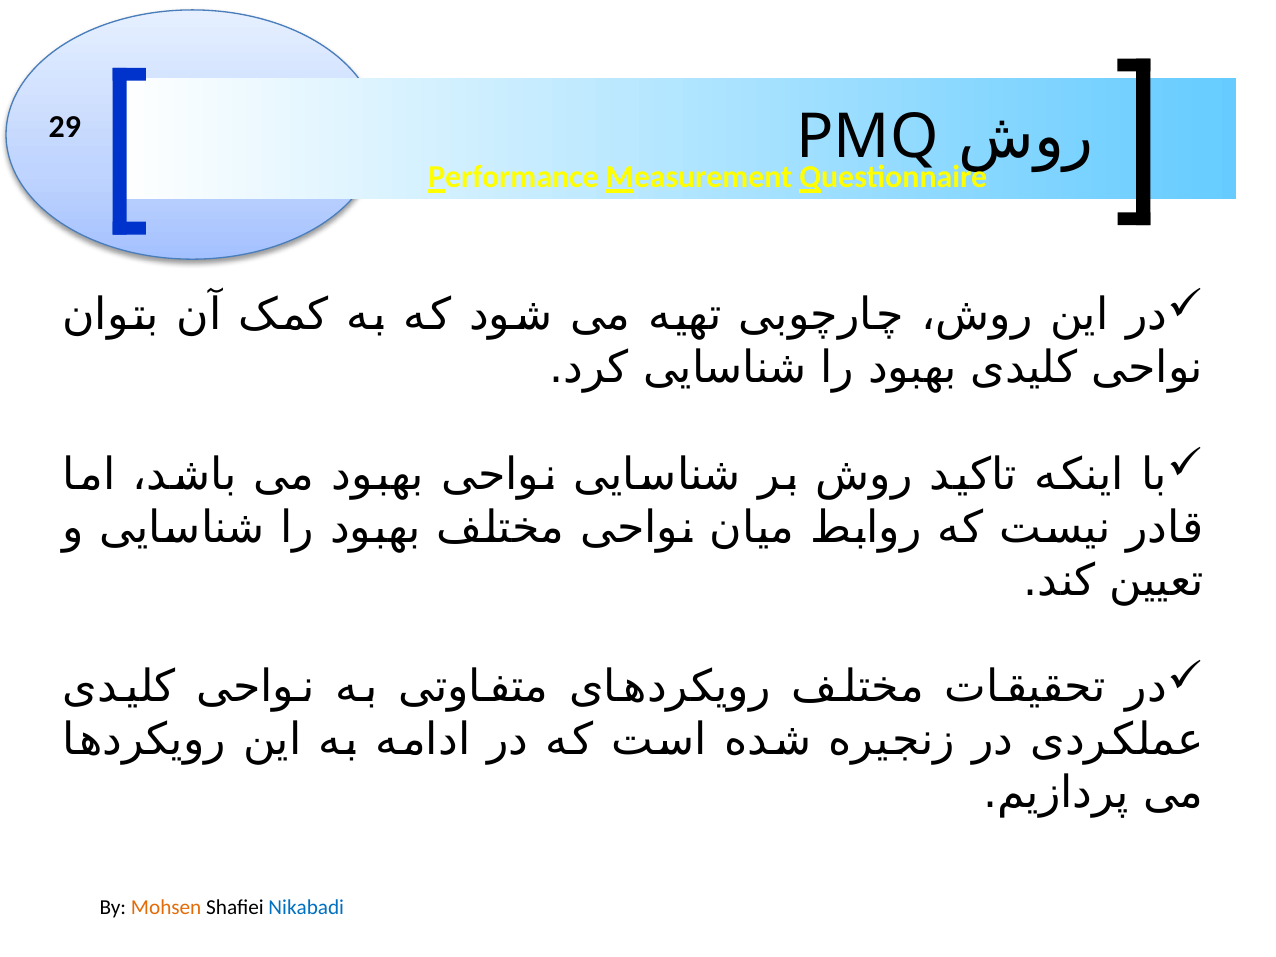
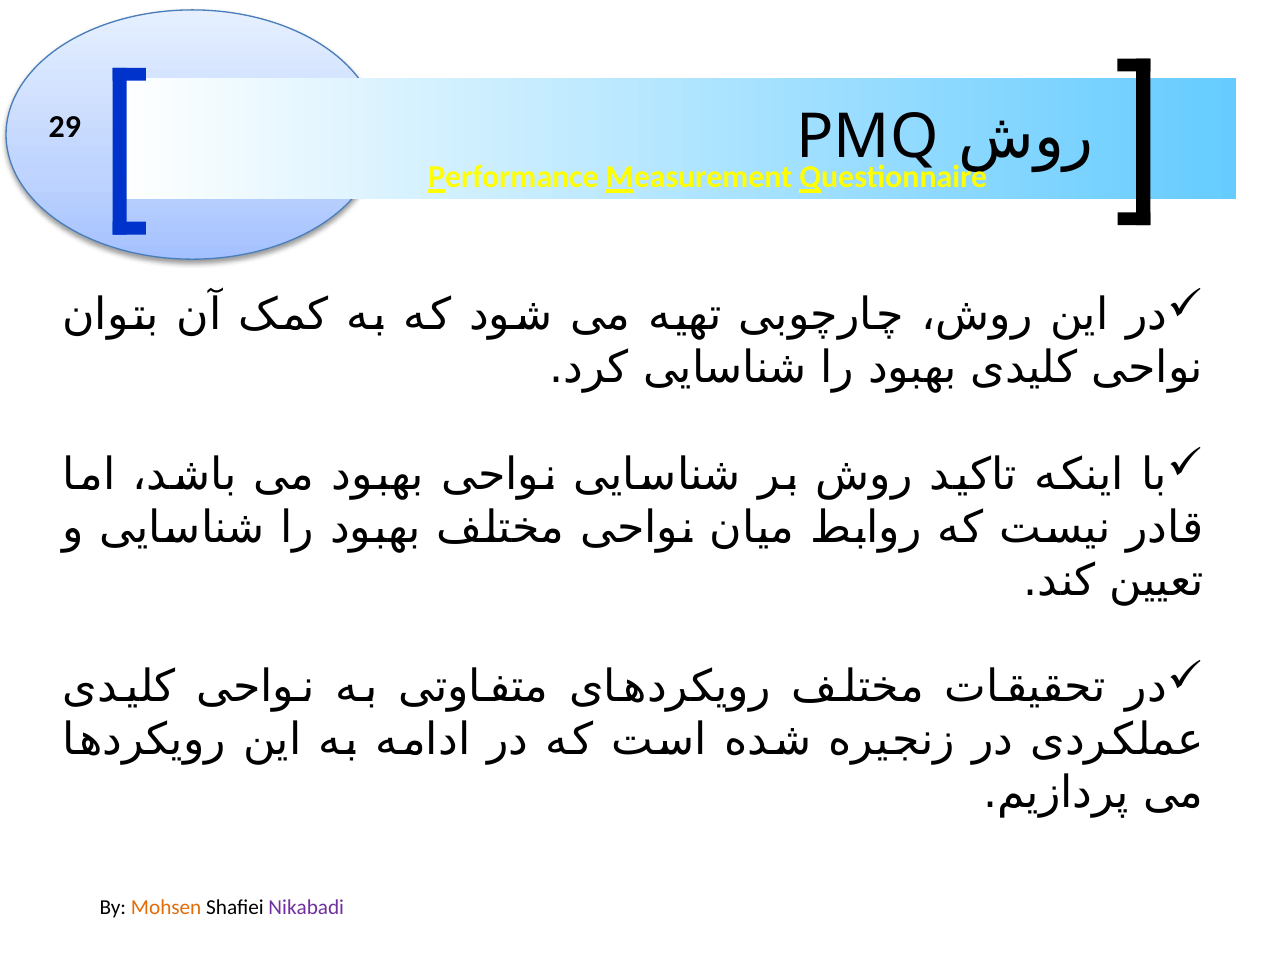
Nikabadi colour: blue -> purple
